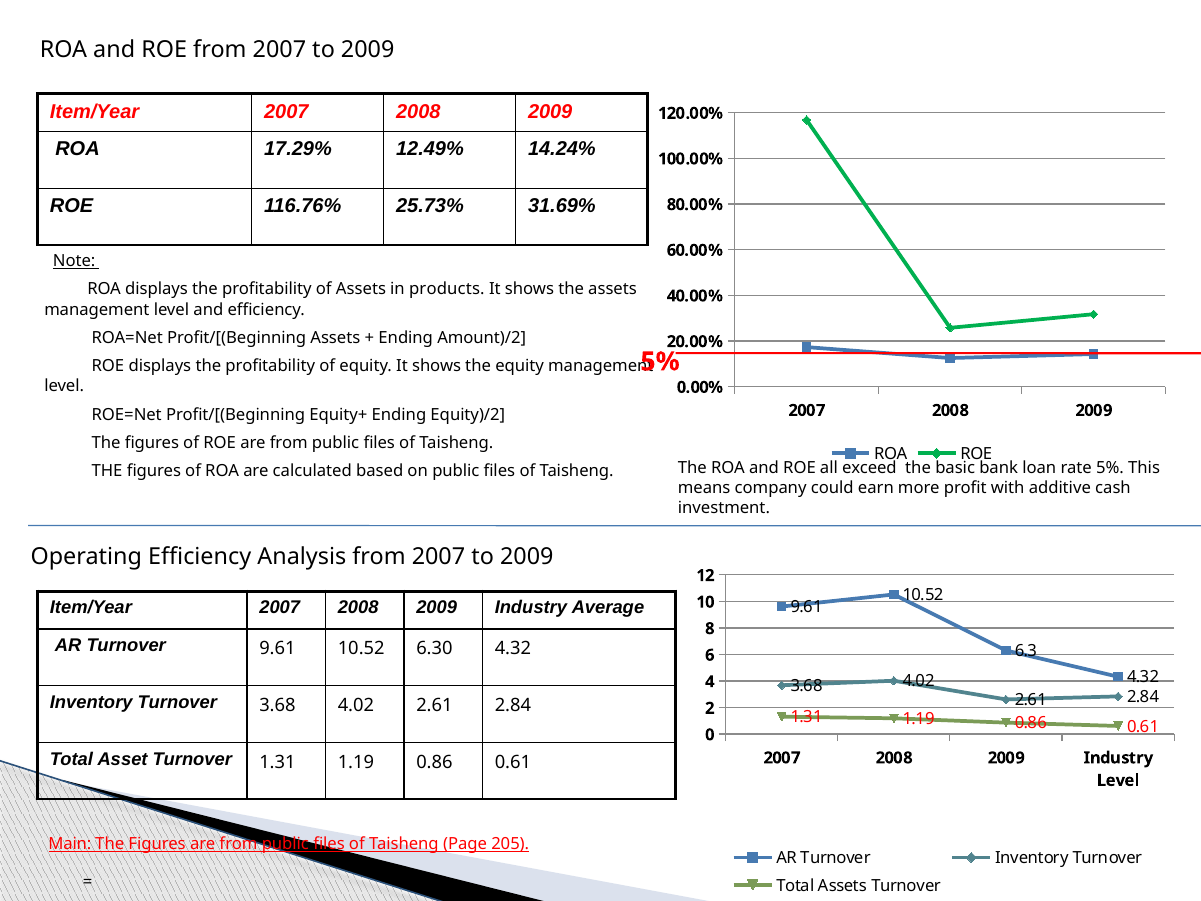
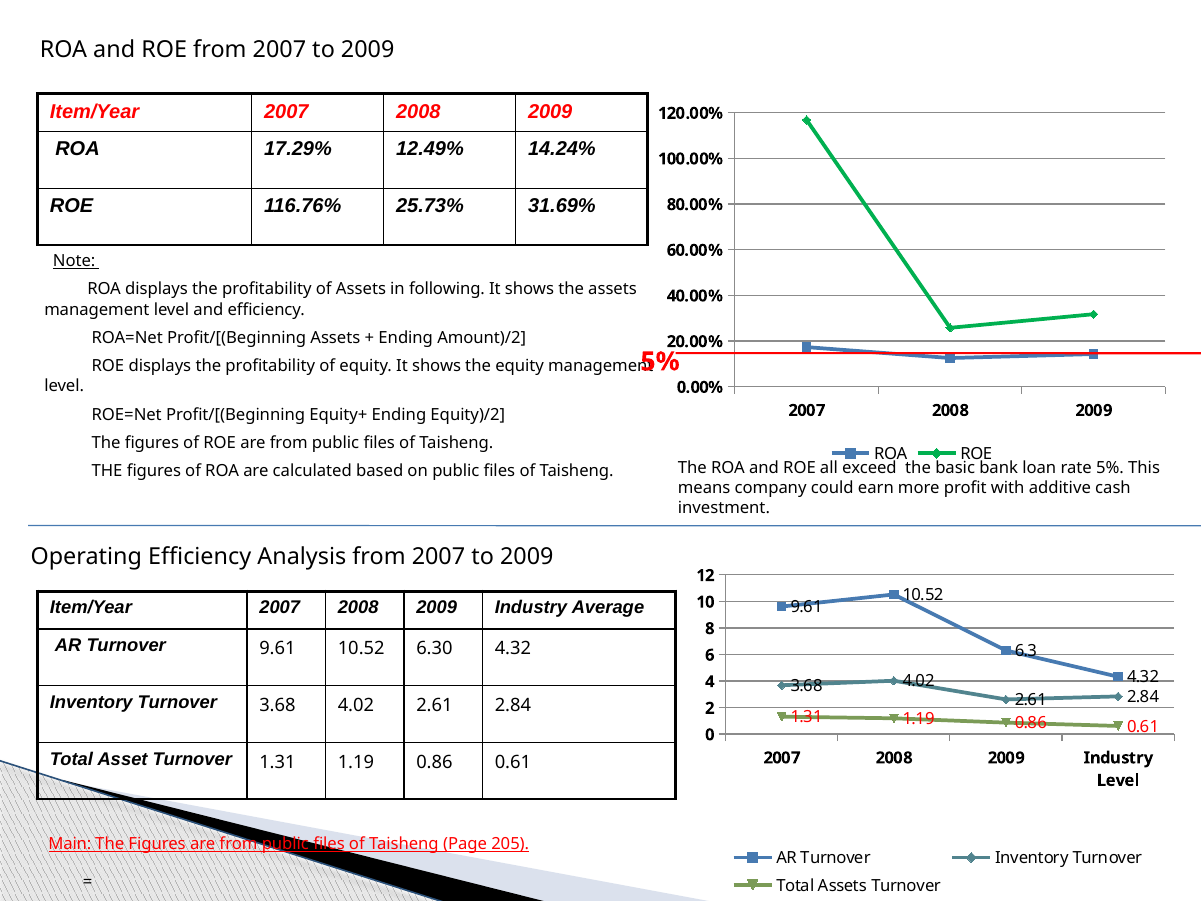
products: products -> following
